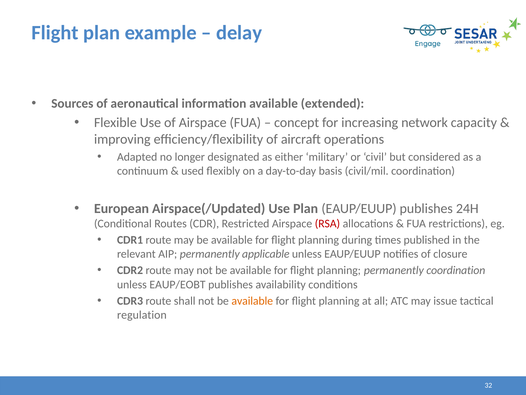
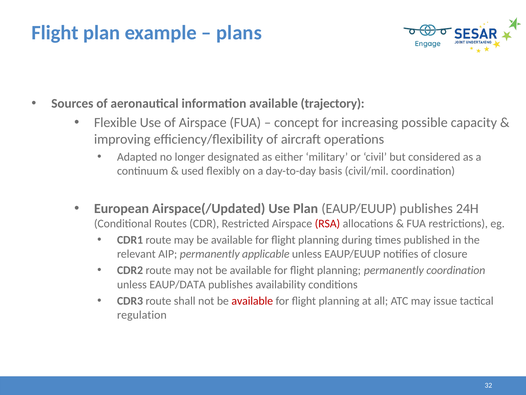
delay: delay -> plans
extended: extended -> trajectory
network: network -> possible
EAUP/EOBT: EAUP/EOBT -> EAUP/DATA
available at (252, 300) colour: orange -> red
